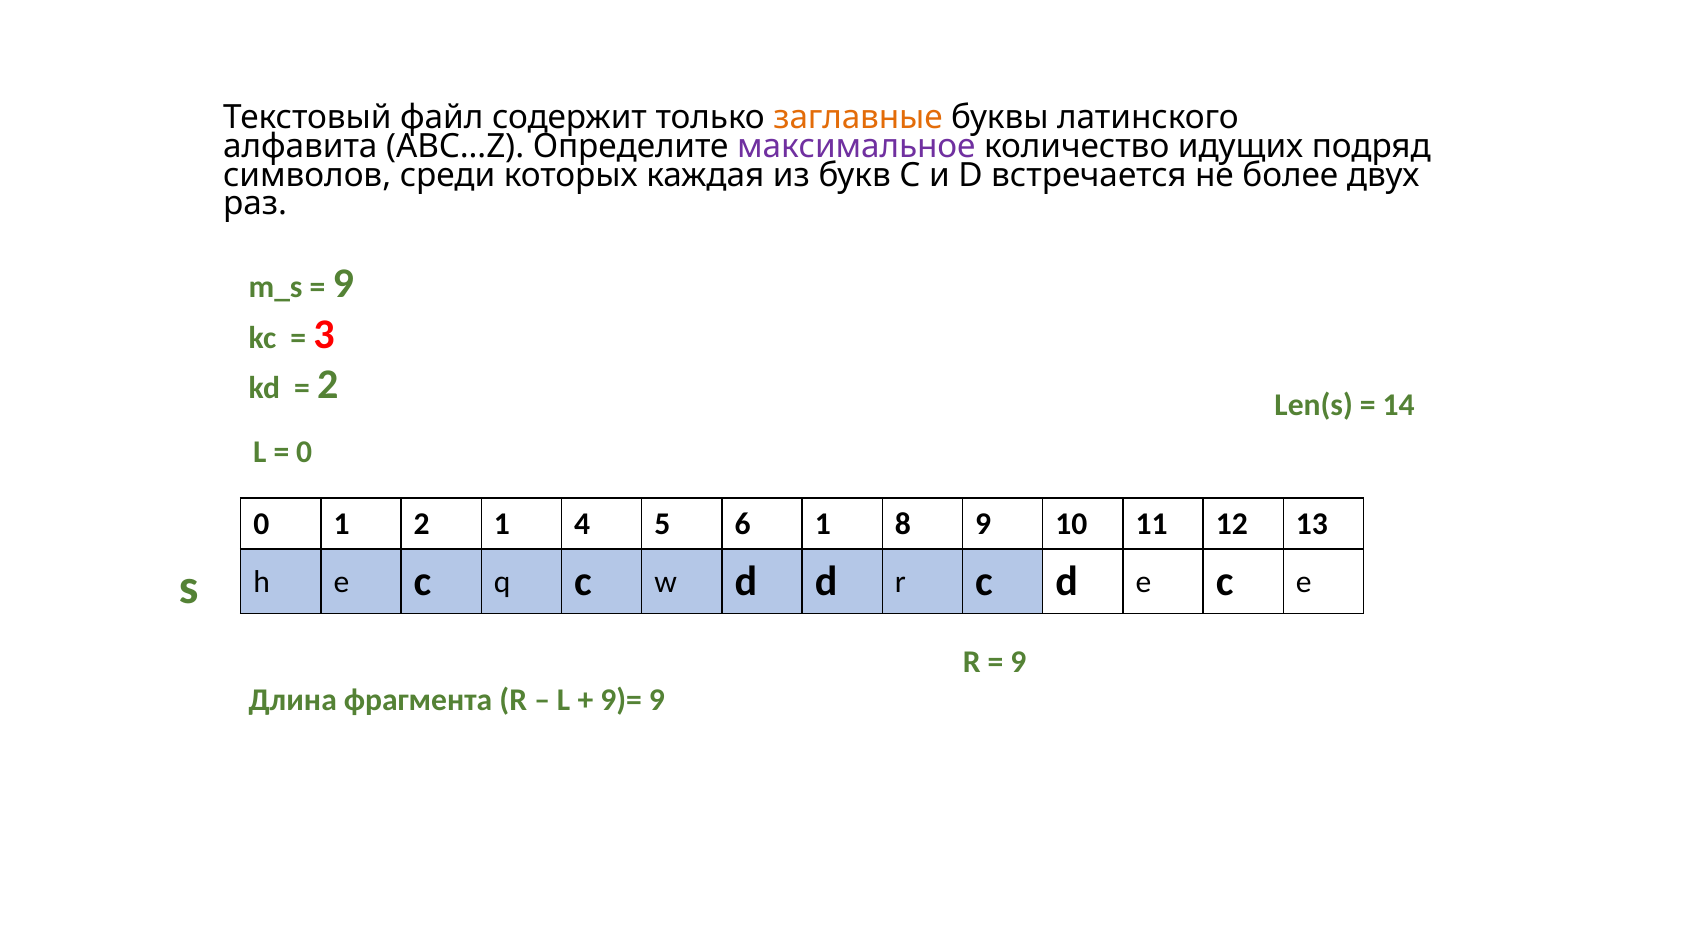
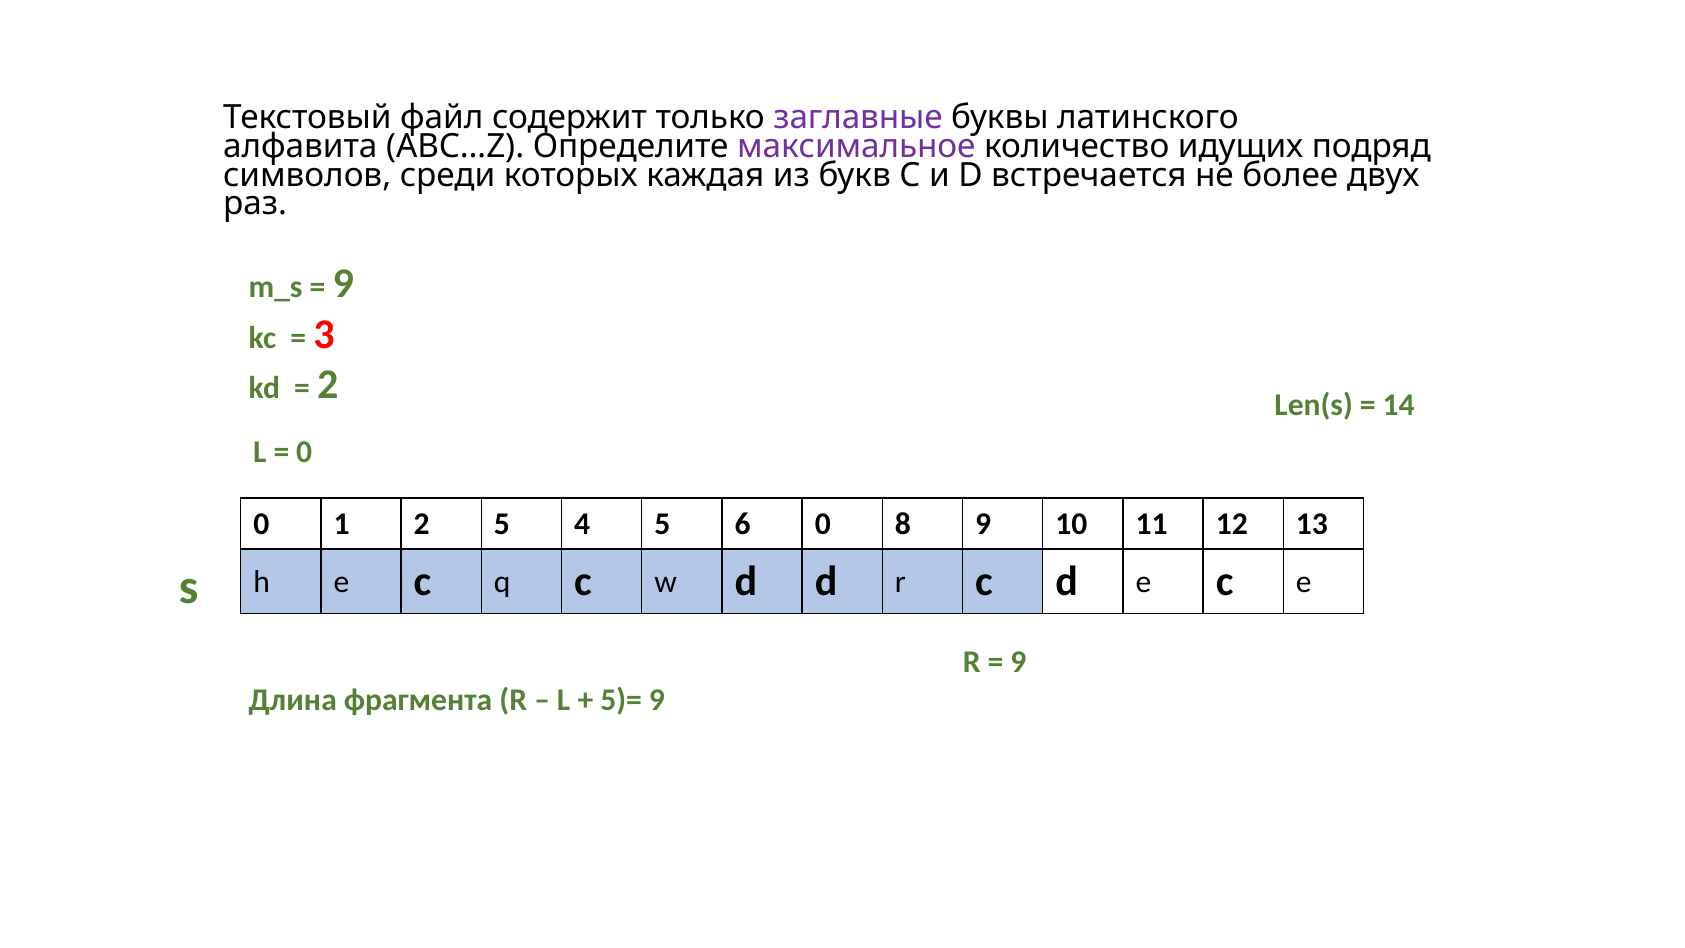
заглавные colour: orange -> purple
2 1: 1 -> 5
6 1: 1 -> 0
9)=: 9)= -> 5)=
